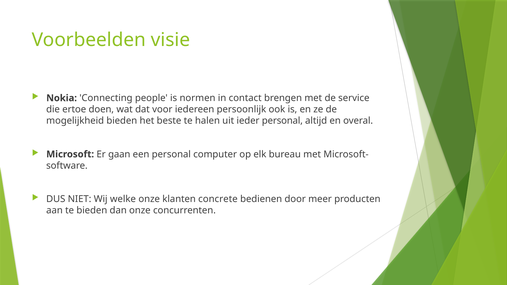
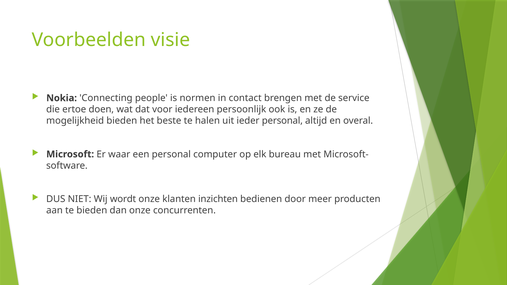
gaan: gaan -> waar
welke: welke -> wordt
concrete: concrete -> inzichten
